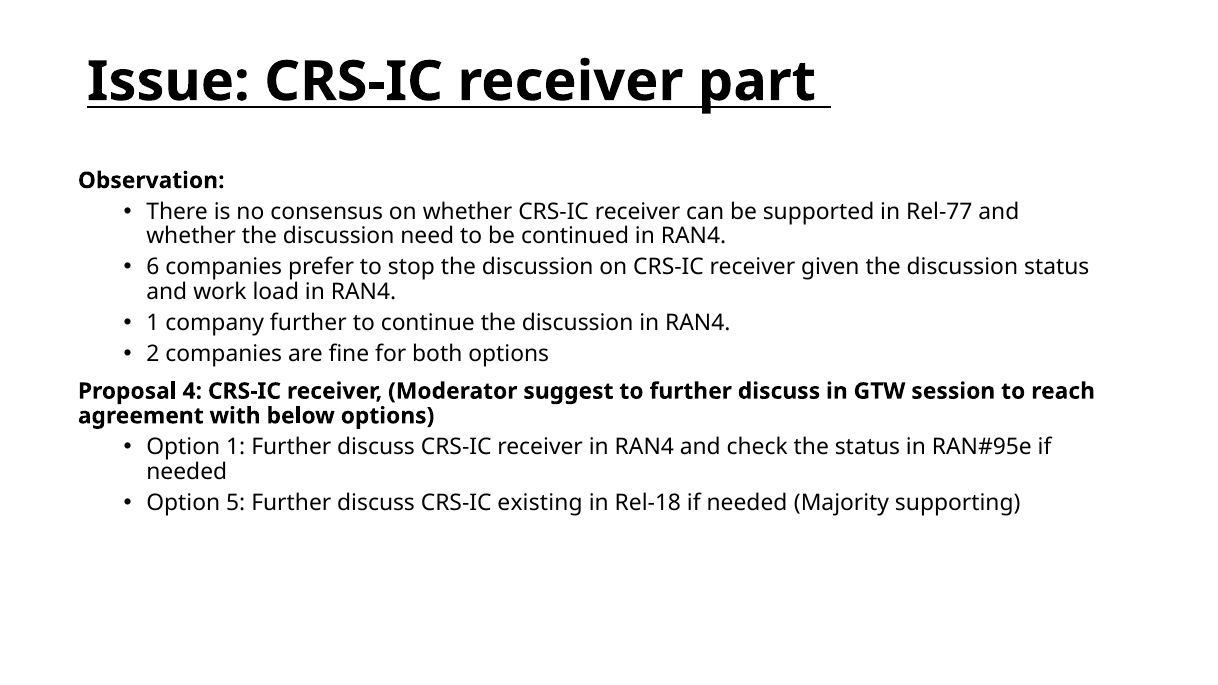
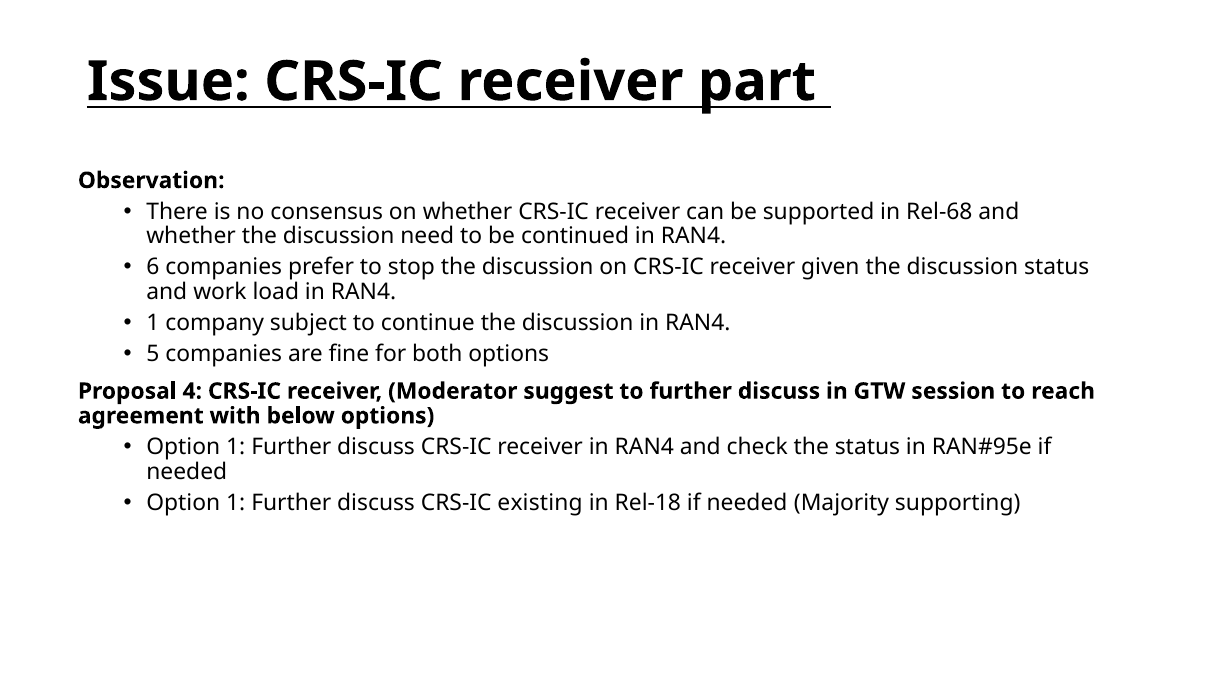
Rel-77: Rel-77 -> Rel-68
company further: further -> subject
2: 2 -> 5
5 at (236, 503): 5 -> 1
